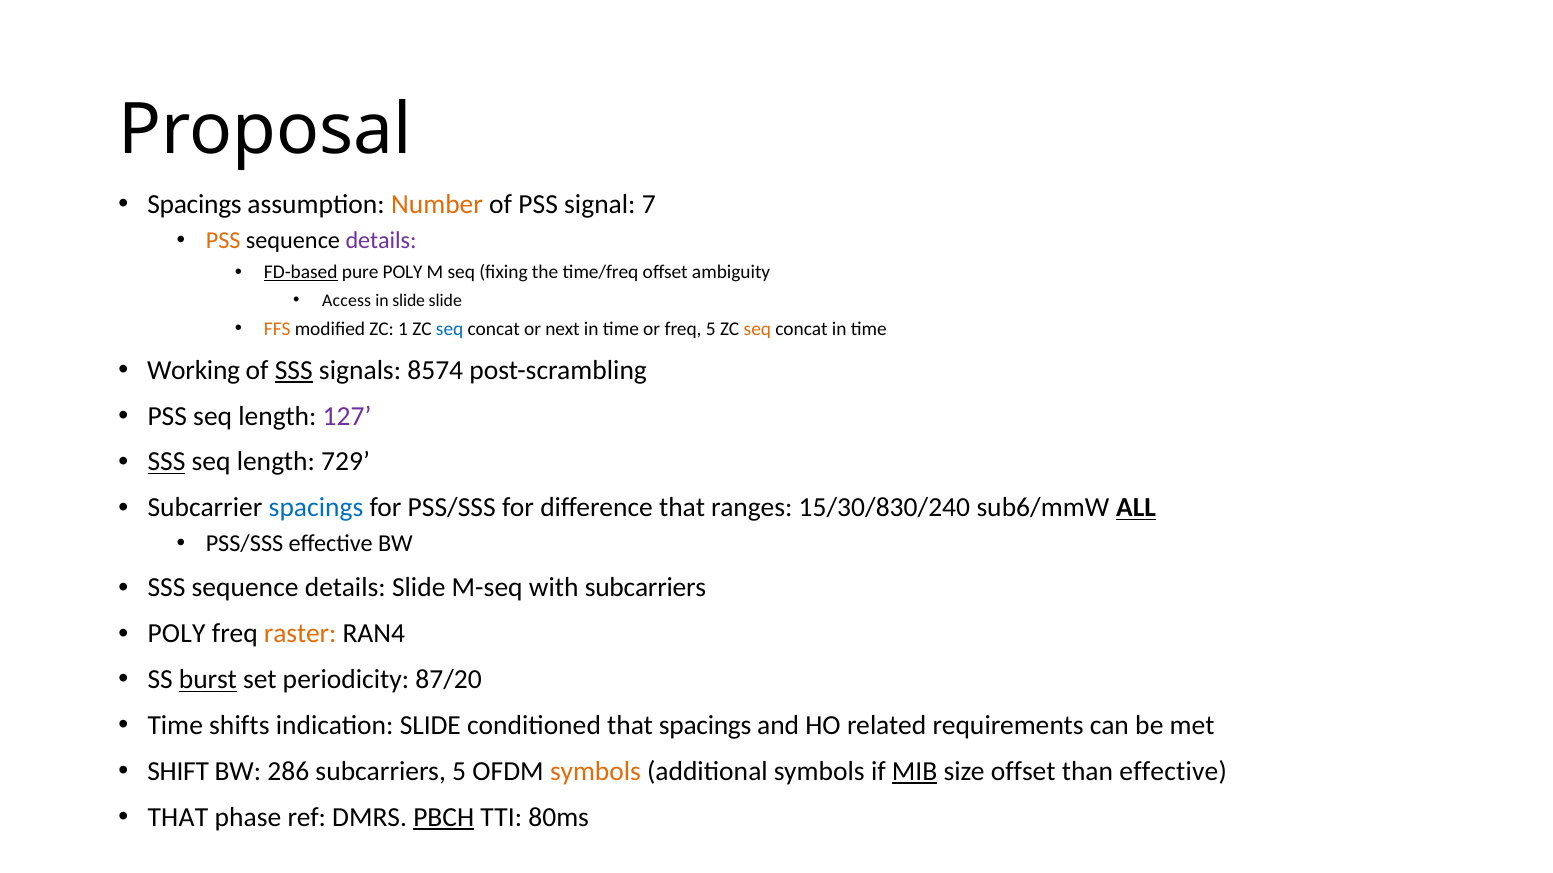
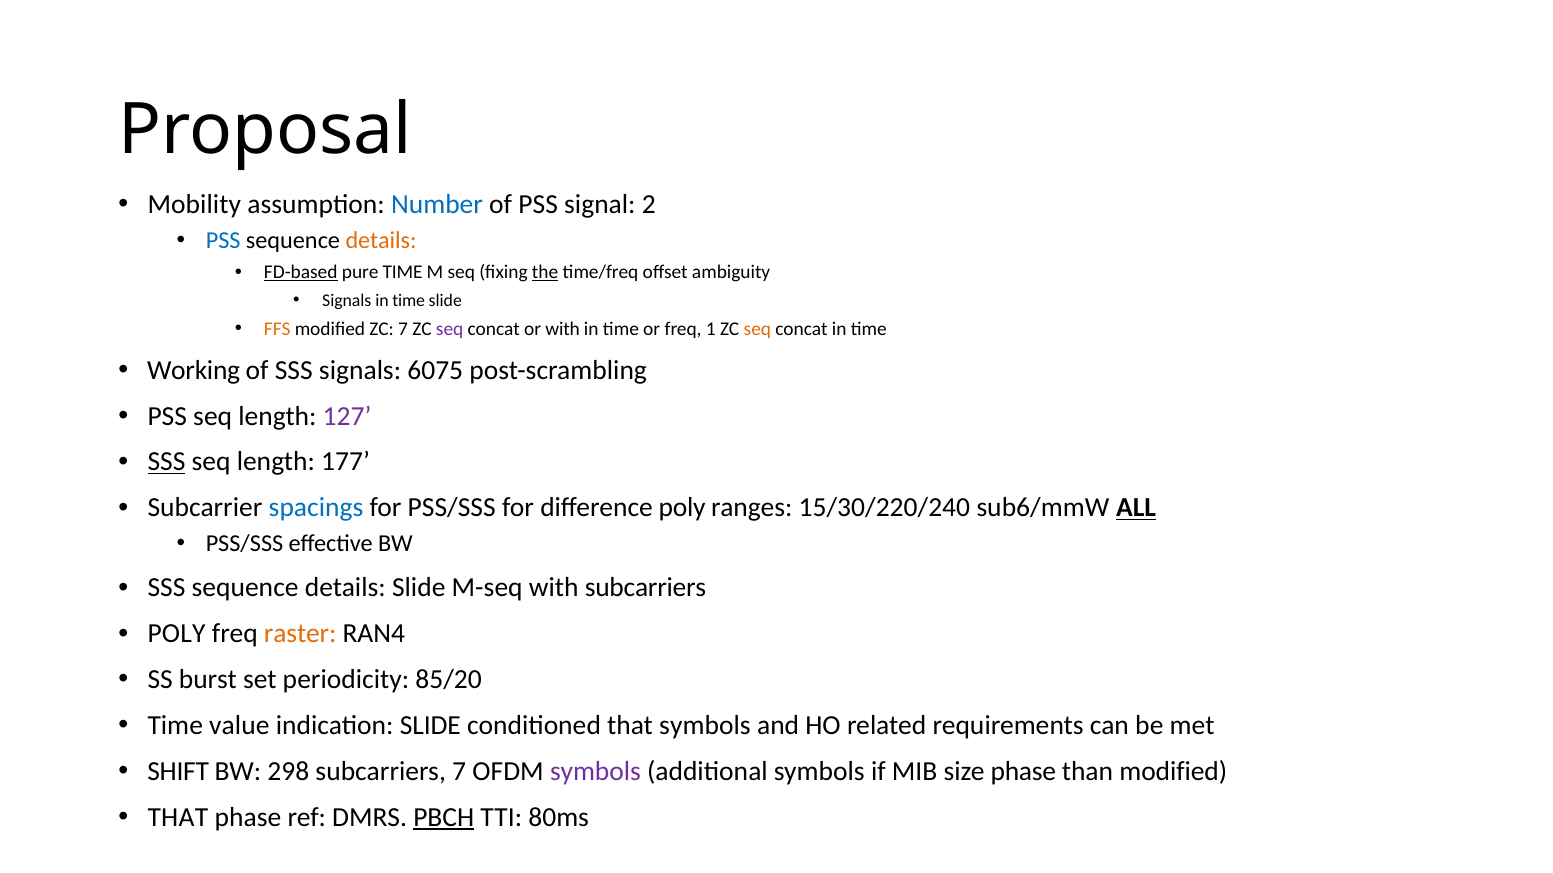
Spacings at (194, 205): Spacings -> Mobility
Number colour: orange -> blue
7: 7 -> 2
PSS at (223, 241) colour: orange -> blue
details at (381, 241) colour: purple -> orange
pure POLY: POLY -> TIME
the underline: none -> present
Access at (347, 301): Access -> Signals
slide at (409, 301): slide -> time
ZC 1: 1 -> 7
seq at (450, 329) colour: blue -> purple
or next: next -> with
freq 5: 5 -> 1
SSS at (294, 370) underline: present -> none
8574: 8574 -> 6075
729: 729 -> 177
difference that: that -> poly
15/30/830/240: 15/30/830/240 -> 15/30/220/240
burst underline: present -> none
87/20: 87/20 -> 85/20
shifts: shifts -> value
that spacings: spacings -> symbols
286: 286 -> 298
subcarriers 5: 5 -> 7
symbols at (595, 772) colour: orange -> purple
MIB underline: present -> none
size offset: offset -> phase
than effective: effective -> modified
